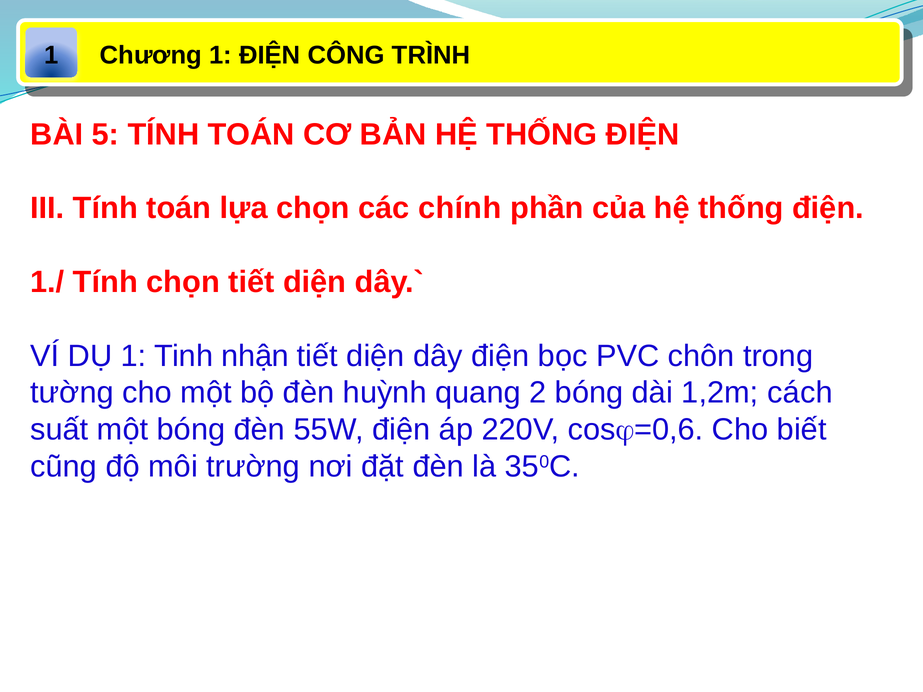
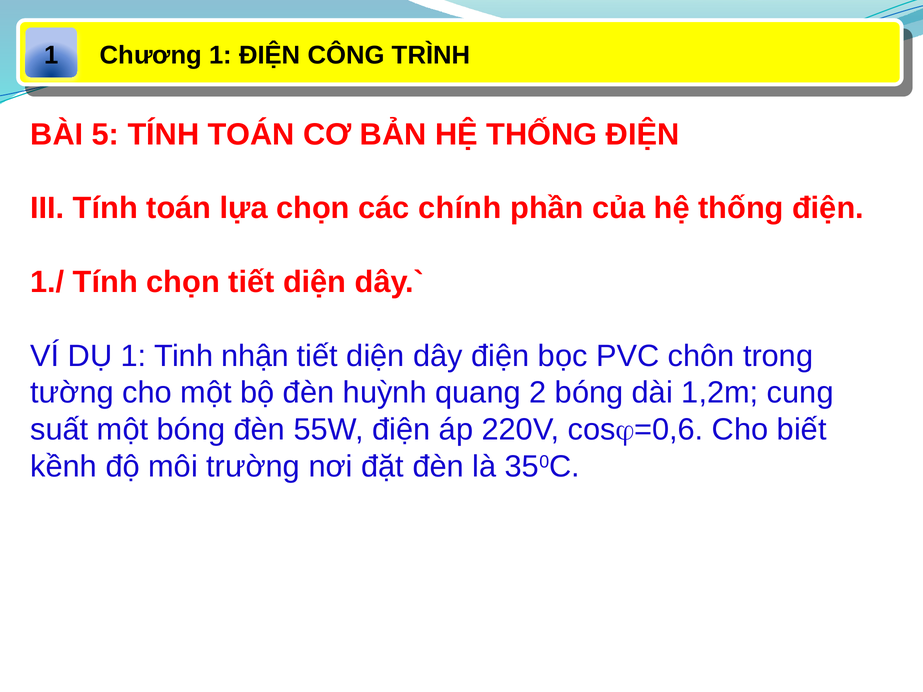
cách: cách -> cung
cũng: cũng -> kềnh
